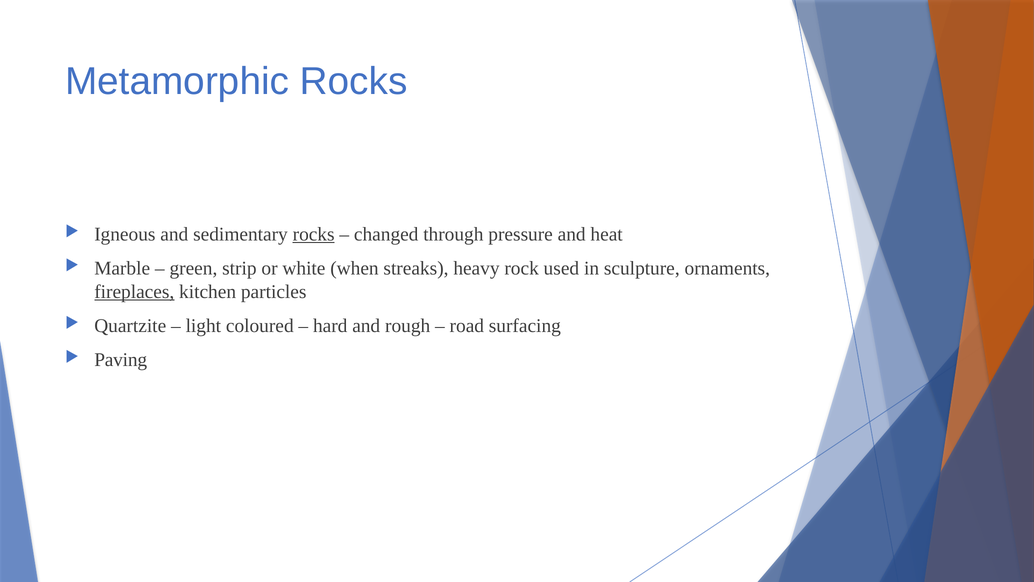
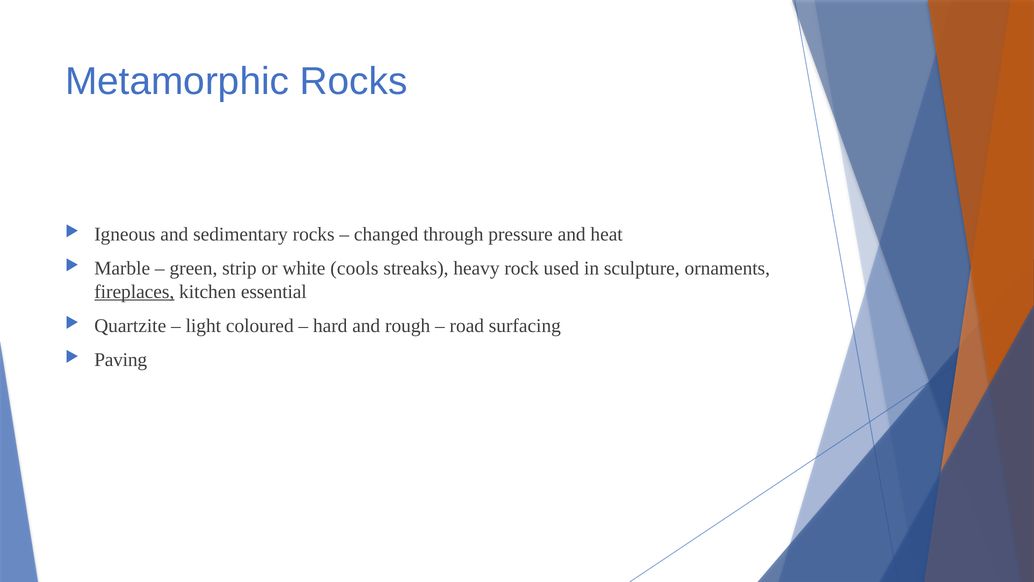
rocks at (314, 234) underline: present -> none
when: when -> cools
particles: particles -> essential
